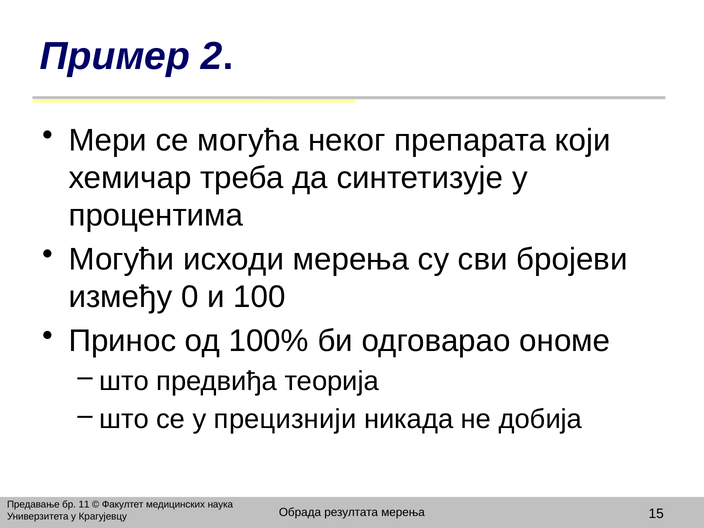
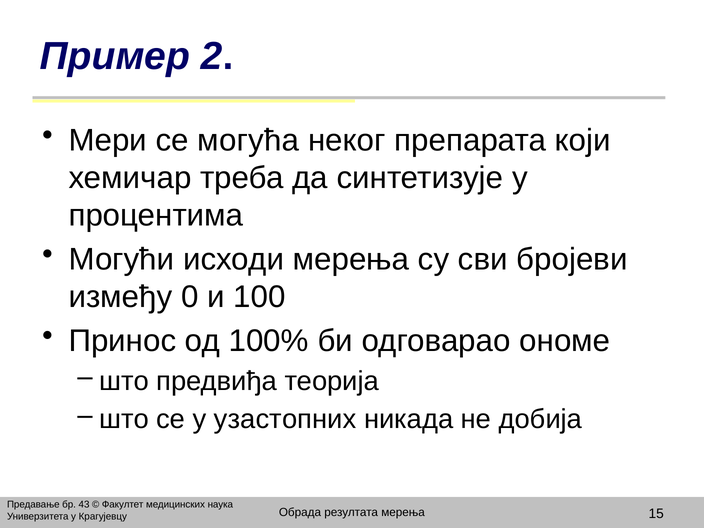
прецизнији: прецизнији -> узастопних
11: 11 -> 43
